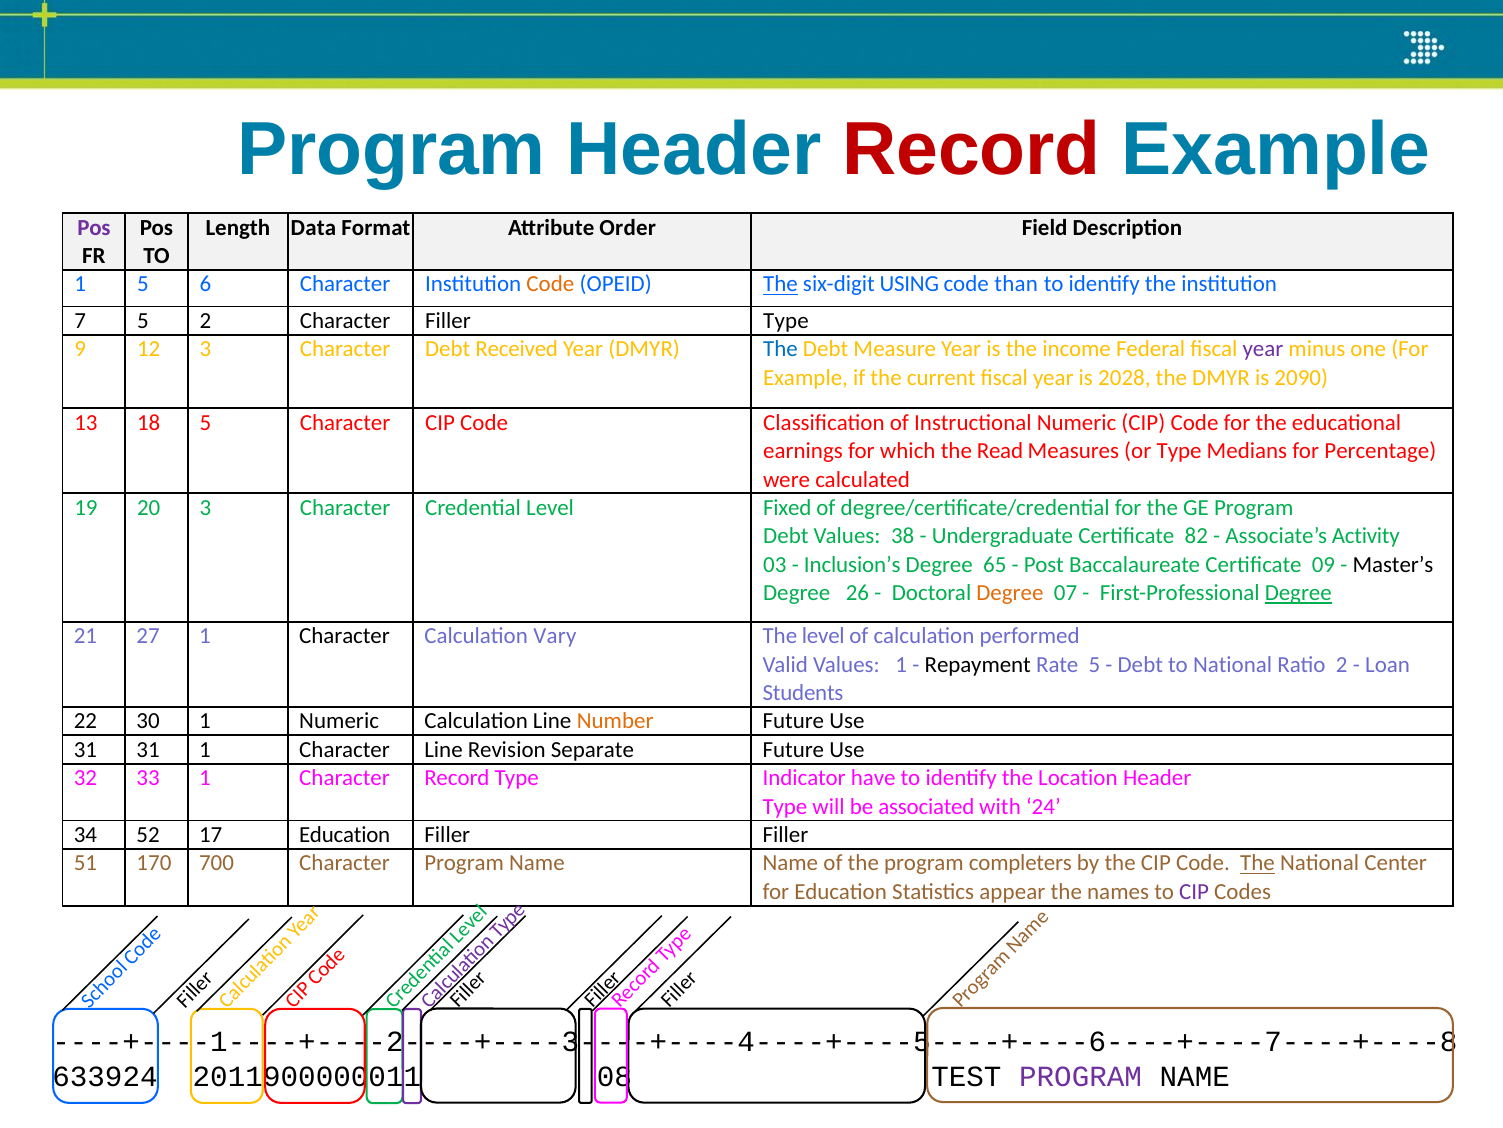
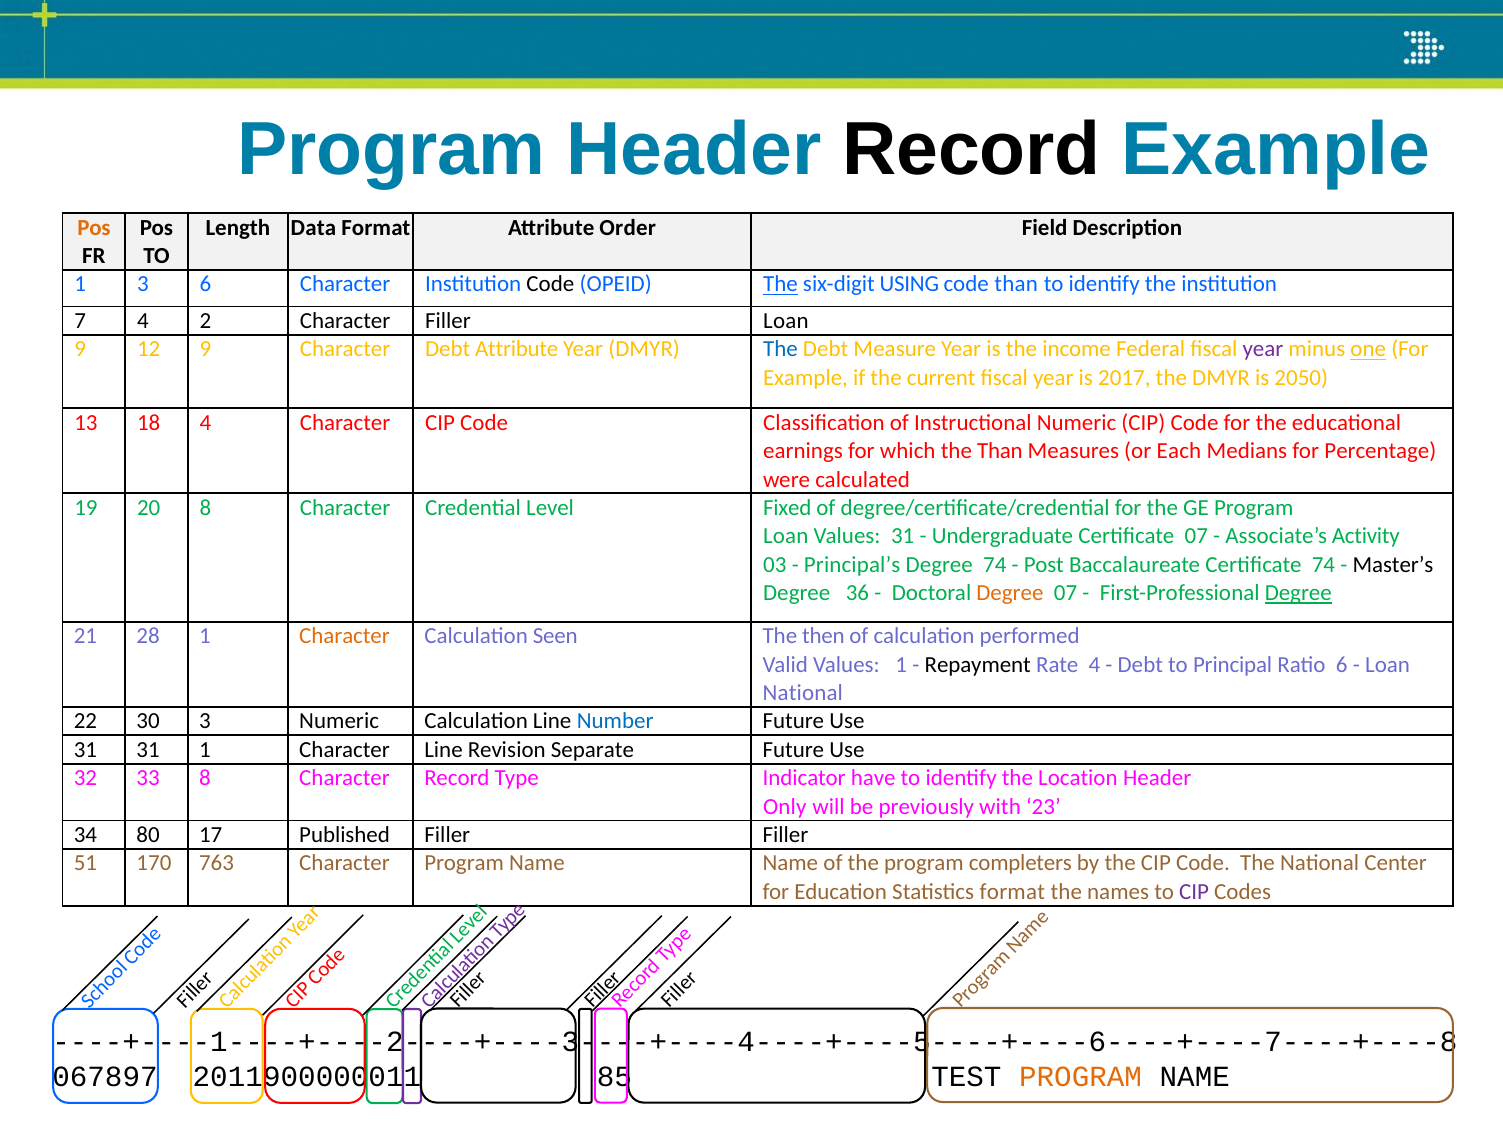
Record at (971, 149) colour: red -> black
Pos at (94, 227) colour: purple -> orange
1 5: 5 -> 3
Code at (550, 284) colour: orange -> black
7 5: 5 -> 4
Filler Type: Type -> Loan
12 3: 3 -> 9
Debt Received: Received -> Attribute
one underline: none -> present
2028: 2028 -> 2017
2090: 2090 -> 2050
18 5: 5 -> 4
the Read: Read -> Than
or Type: Type -> Each
20 3: 3 -> 8
Debt at (786, 536): Debt -> Loan
Values 38: 38 -> 31
Certificate 82: 82 -> 07
Inclusion’s: Inclusion’s -> Principal’s
Degree 65: 65 -> 74
Certificate 09: 09 -> 74
26: 26 -> 36
27: 27 -> 28
Character at (345, 636) colour: black -> orange
Vary: Vary -> Seen
The level: level -> then
Rate 5: 5 -> 4
to National: National -> Principal
Ratio 2: 2 -> 6
Students at (803, 692): Students -> National
30 1: 1 -> 3
Number colour: orange -> blue
33 1: 1 -> 8
Type at (785, 806): Type -> Only
associated: associated -> previously
24: 24 -> 23
52: 52 -> 80
17 Education: Education -> Published
700: 700 -> 763
The at (1257, 863) underline: present -> none
Statistics appear: appear -> format
633924: 633924 -> 067897
08: 08 -> 85
PROGRAM at (1081, 1077) colour: purple -> orange
